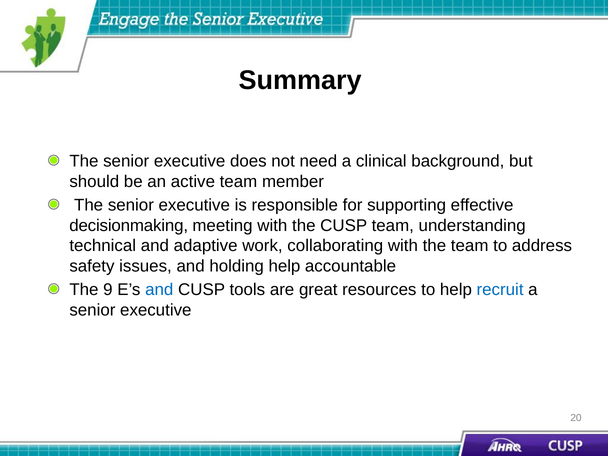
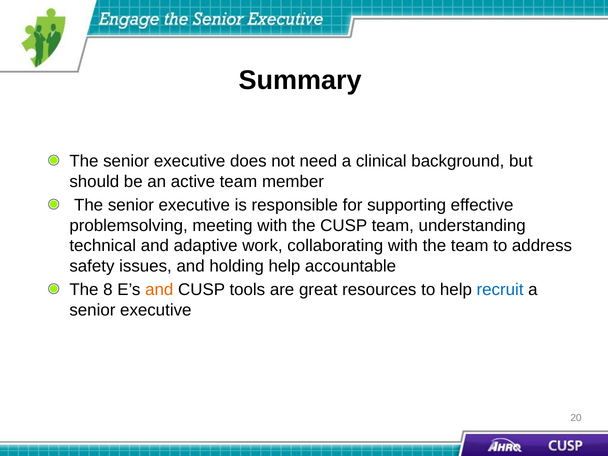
decisionmaking: decisionmaking -> problemsolving
9: 9 -> 8
and at (159, 290) colour: blue -> orange
